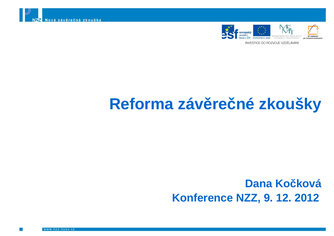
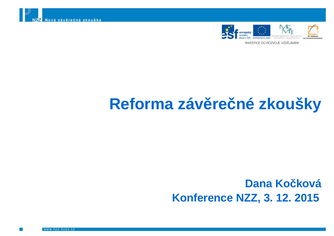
9: 9 -> 3
2012: 2012 -> 2015
